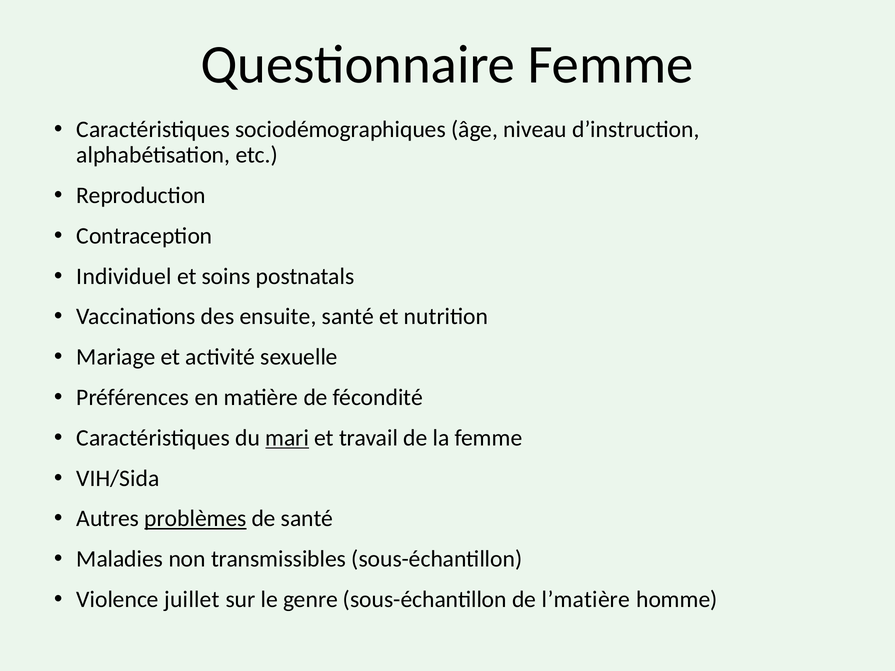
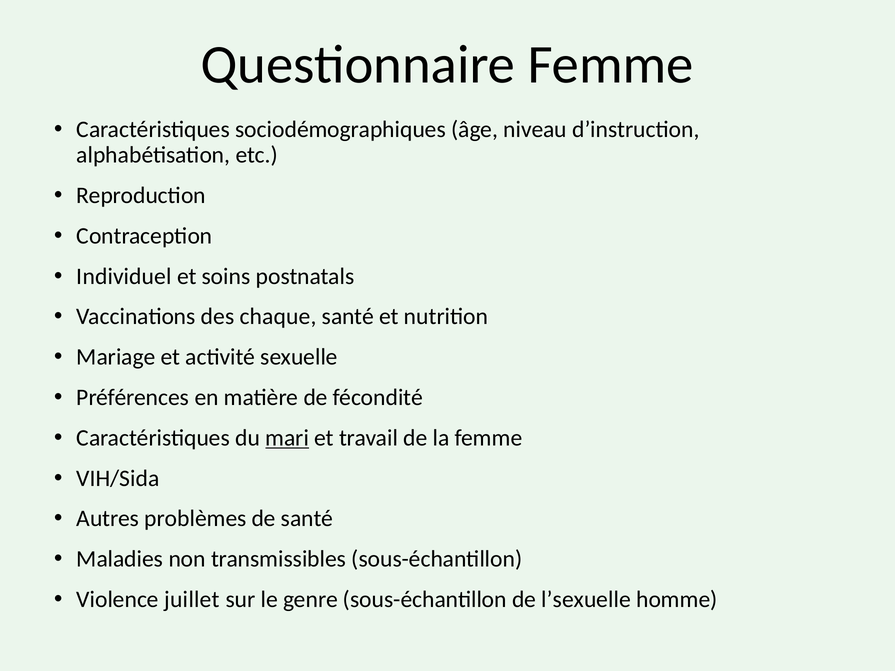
ensuite: ensuite -> chaque
problèmes underline: present -> none
l’matière: l’matière -> l’sexuelle
